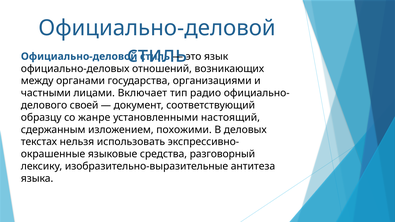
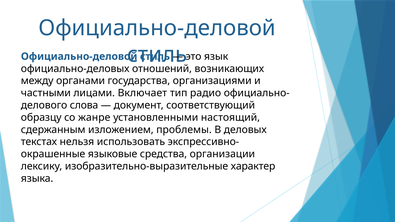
своей: своей -> слова
похожими: похожими -> проблемы
разговорный: разговорный -> организации
антитеза: антитеза -> характер
